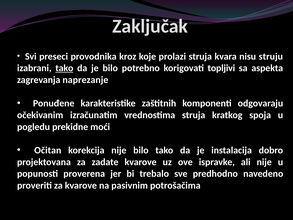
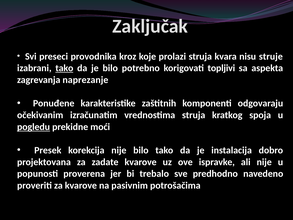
struju: struju -> struje
pogledu underline: none -> present
Očitan: Očitan -> Presek
